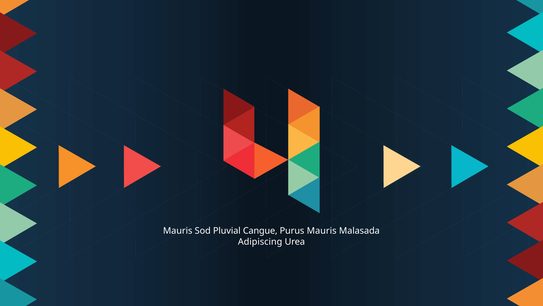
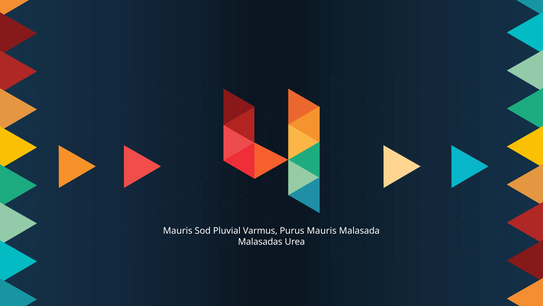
Cangue: Cangue -> Varmus
Adipiscing: Adipiscing -> Malasadas
